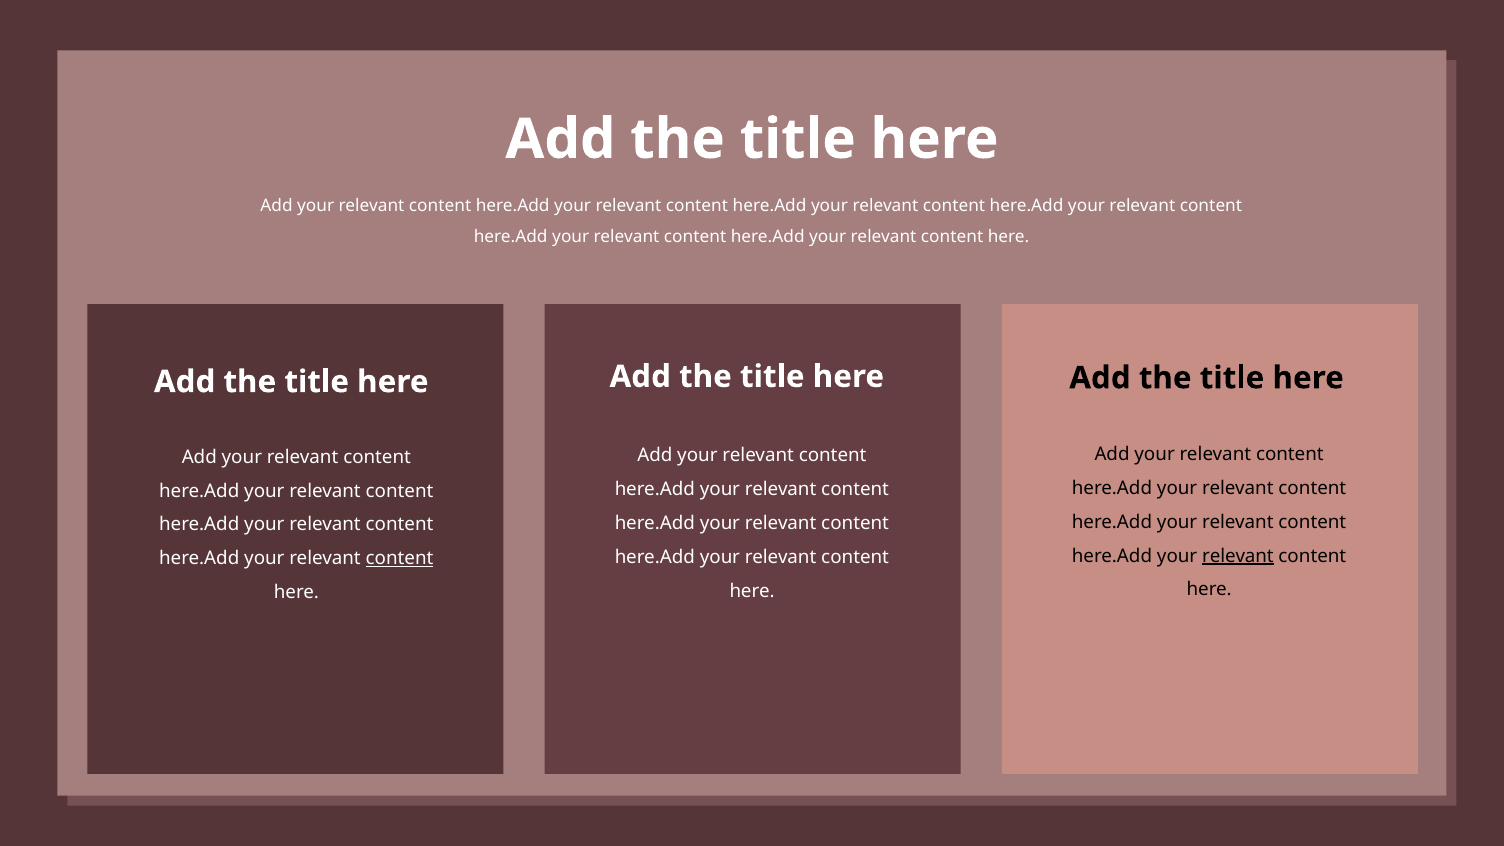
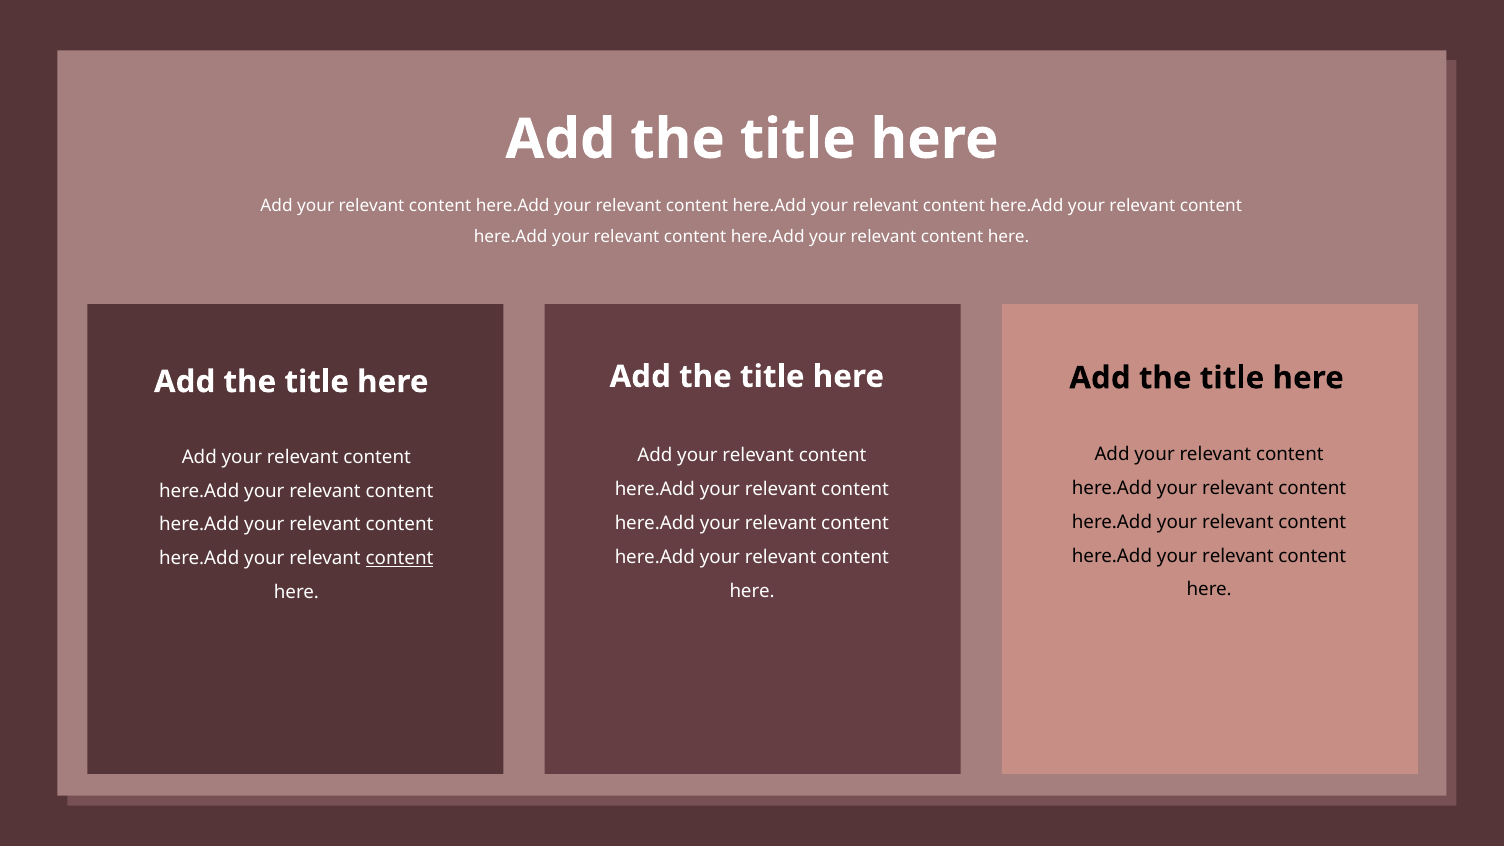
relevant at (1238, 556) underline: present -> none
